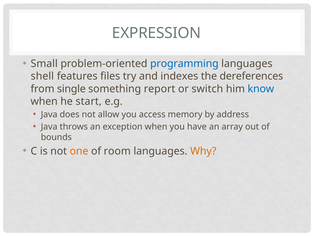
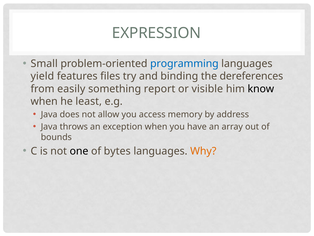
shell: shell -> yield
indexes: indexes -> binding
single: single -> easily
switch: switch -> visible
know colour: blue -> black
start: start -> least
one colour: orange -> black
room: room -> bytes
